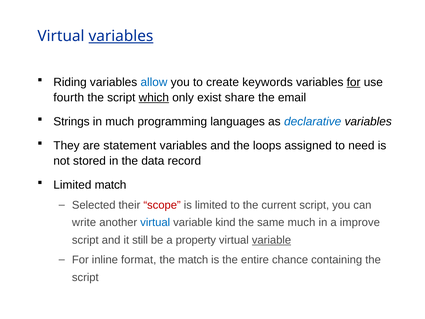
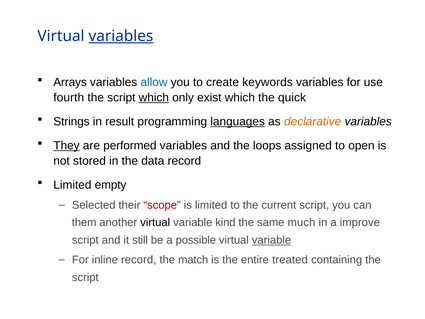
Riding: Riding -> Arrays
for at (354, 82) underline: present -> none
exist share: share -> which
email: email -> quick
in much: much -> result
languages underline: none -> present
declarative colour: blue -> orange
They underline: none -> present
statement: statement -> performed
need: need -> open
Limited match: match -> empty
write: write -> them
virtual at (155, 222) colour: blue -> black
property: property -> possible
inline format: format -> record
chance: chance -> treated
